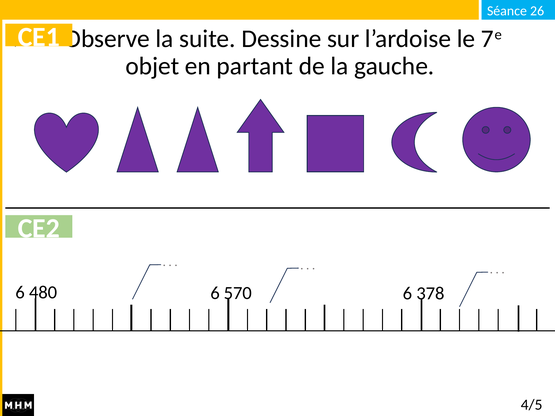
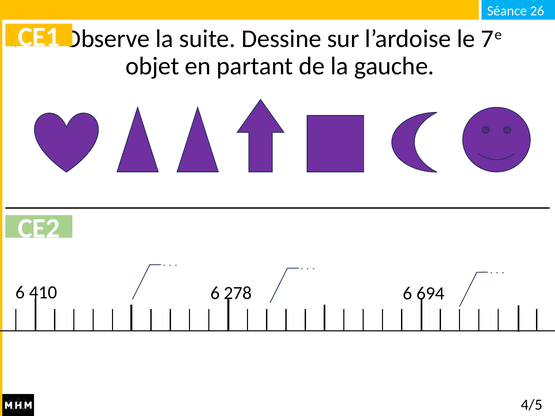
480: 480 -> 410
570: 570 -> 278
378: 378 -> 694
